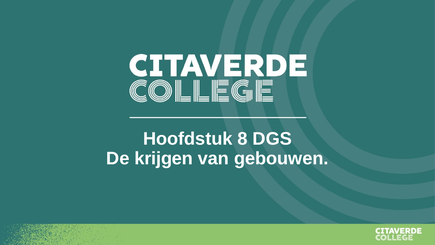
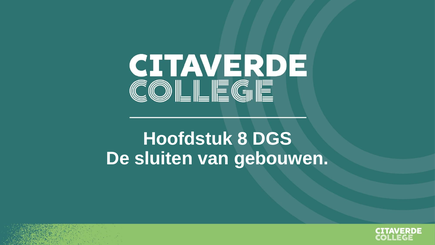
krijgen: krijgen -> sluiten
